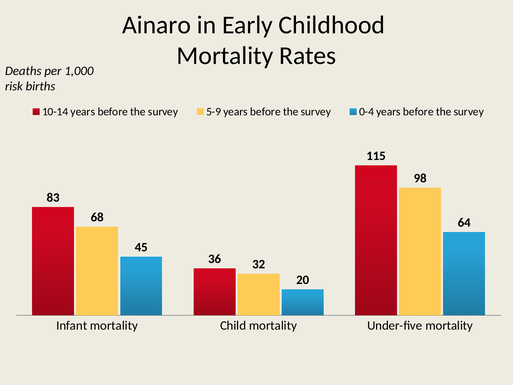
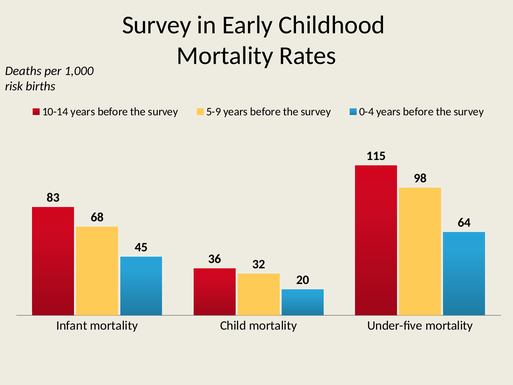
Ainaro at (157, 25): Ainaro -> Survey
